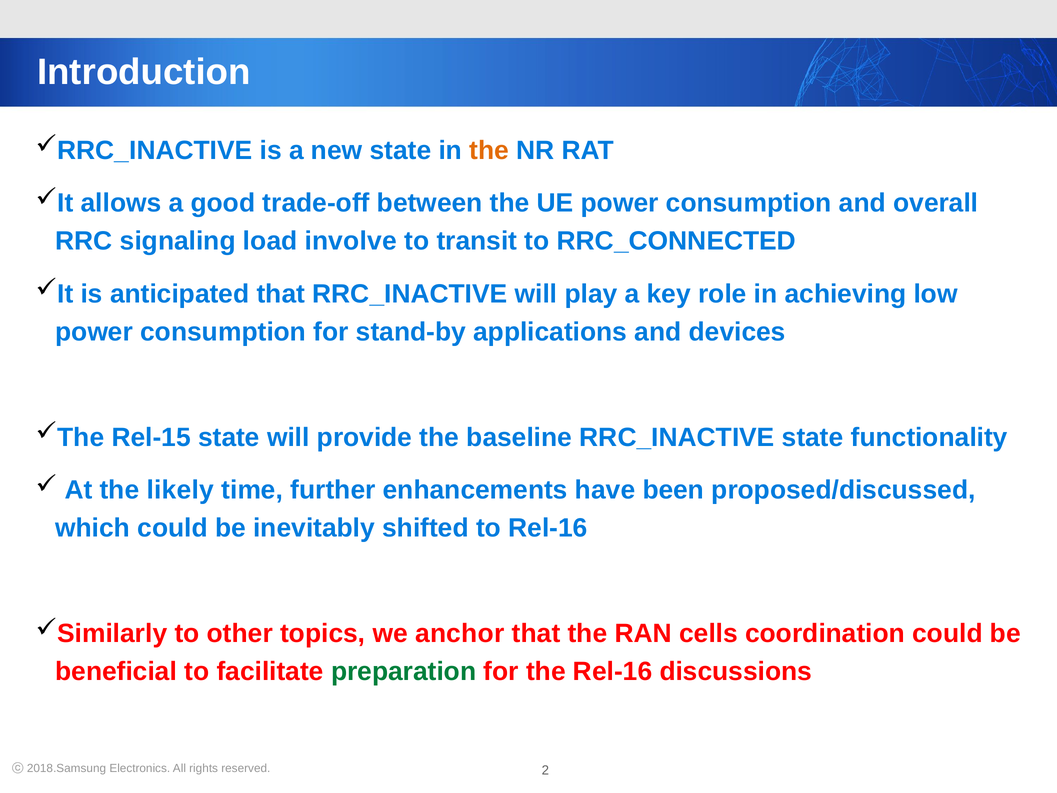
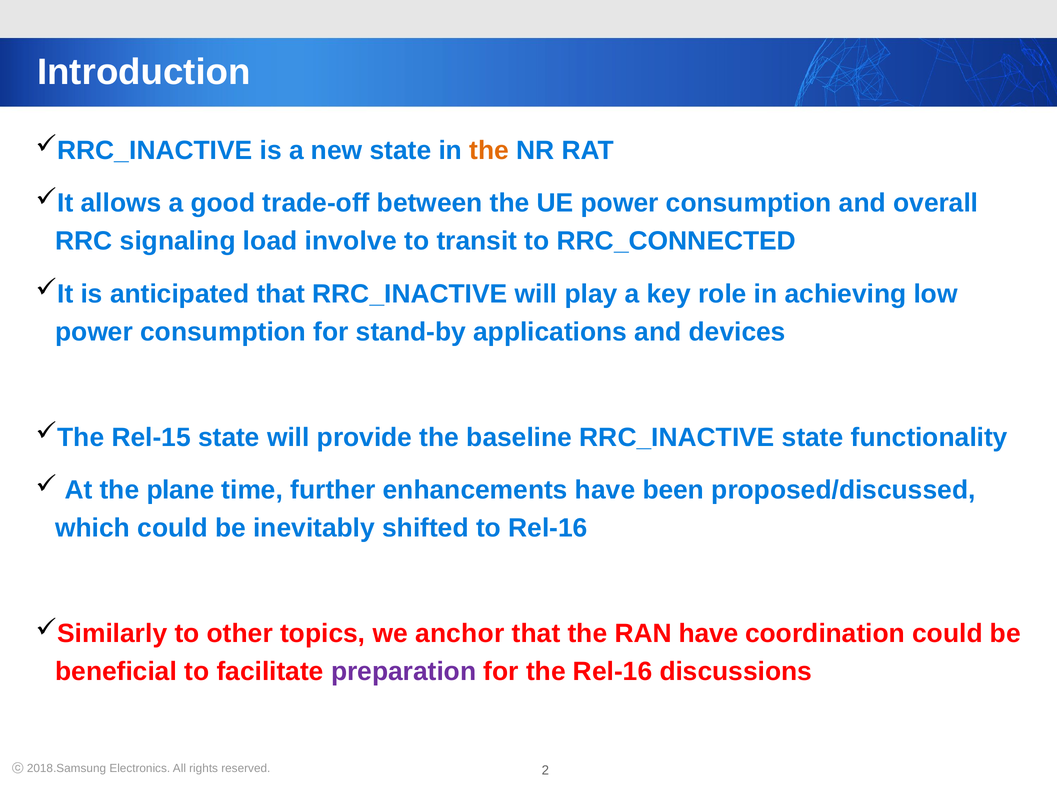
likely: likely -> plane
RAN cells: cells -> have
preparation colour: green -> purple
